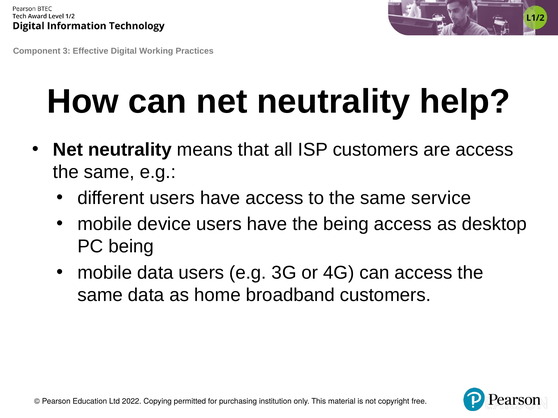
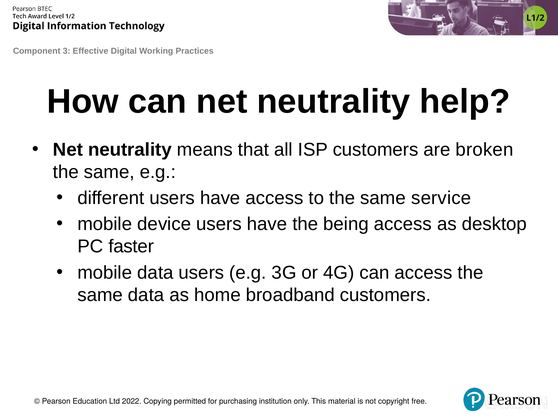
are access: access -> broken
PC being: being -> faster
